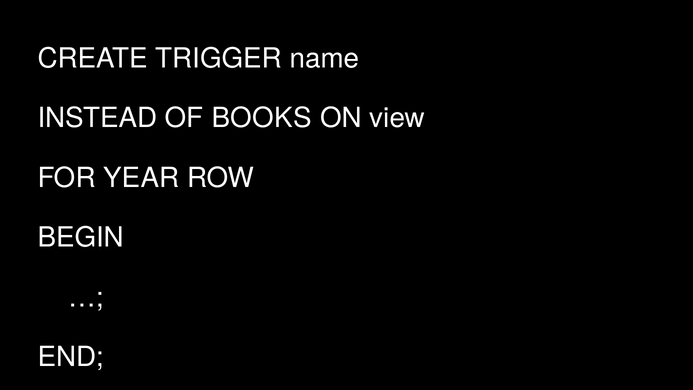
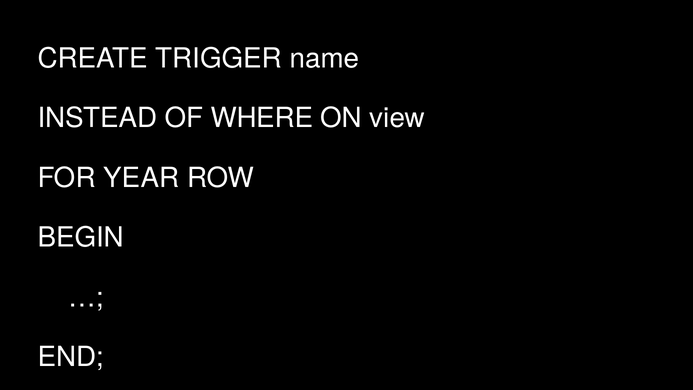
BOOKS: BOOKS -> WHERE
